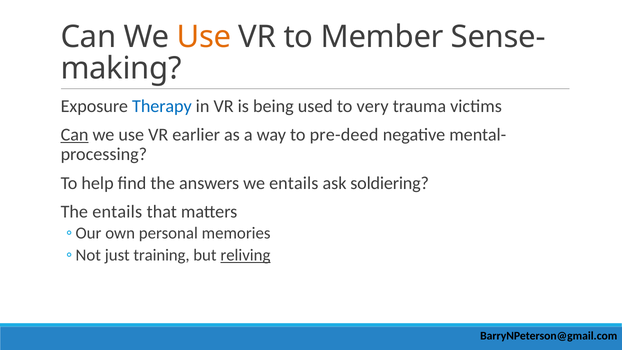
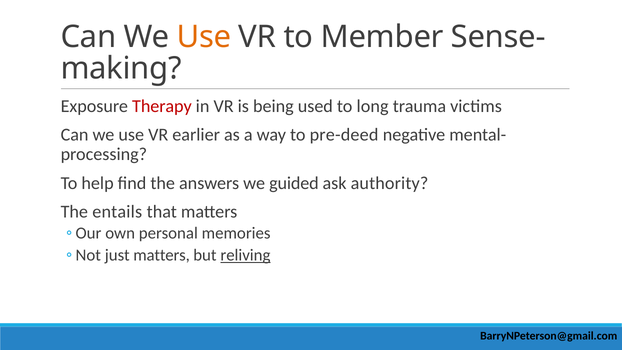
Therapy colour: blue -> red
very: very -> long
Can at (75, 135) underline: present -> none
we entails: entails -> guided
soldiering: soldiering -> authority
just training: training -> matters
